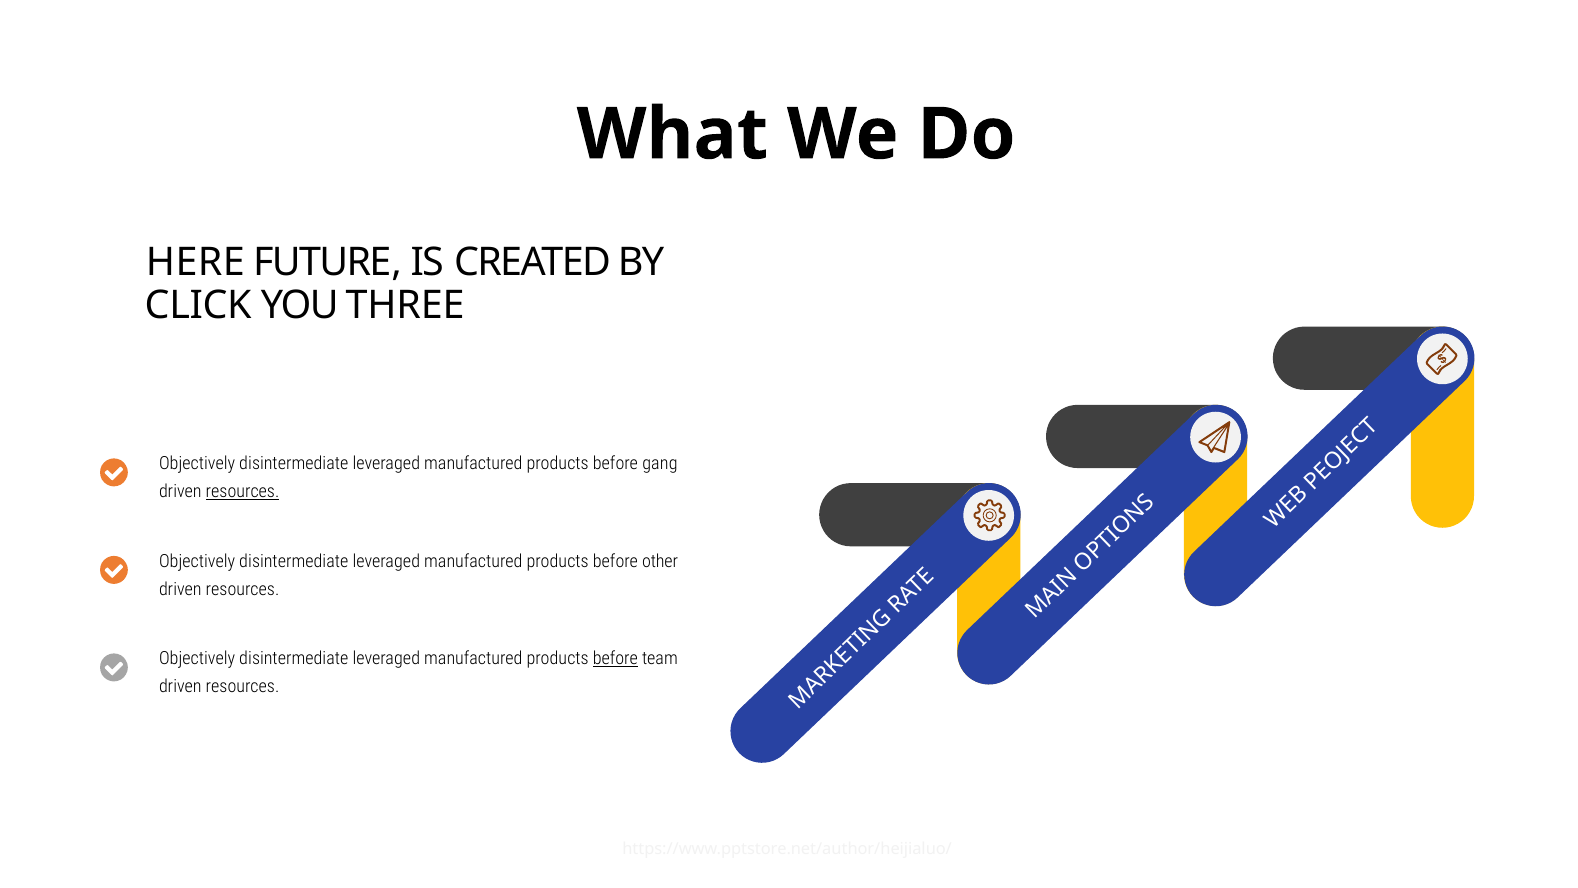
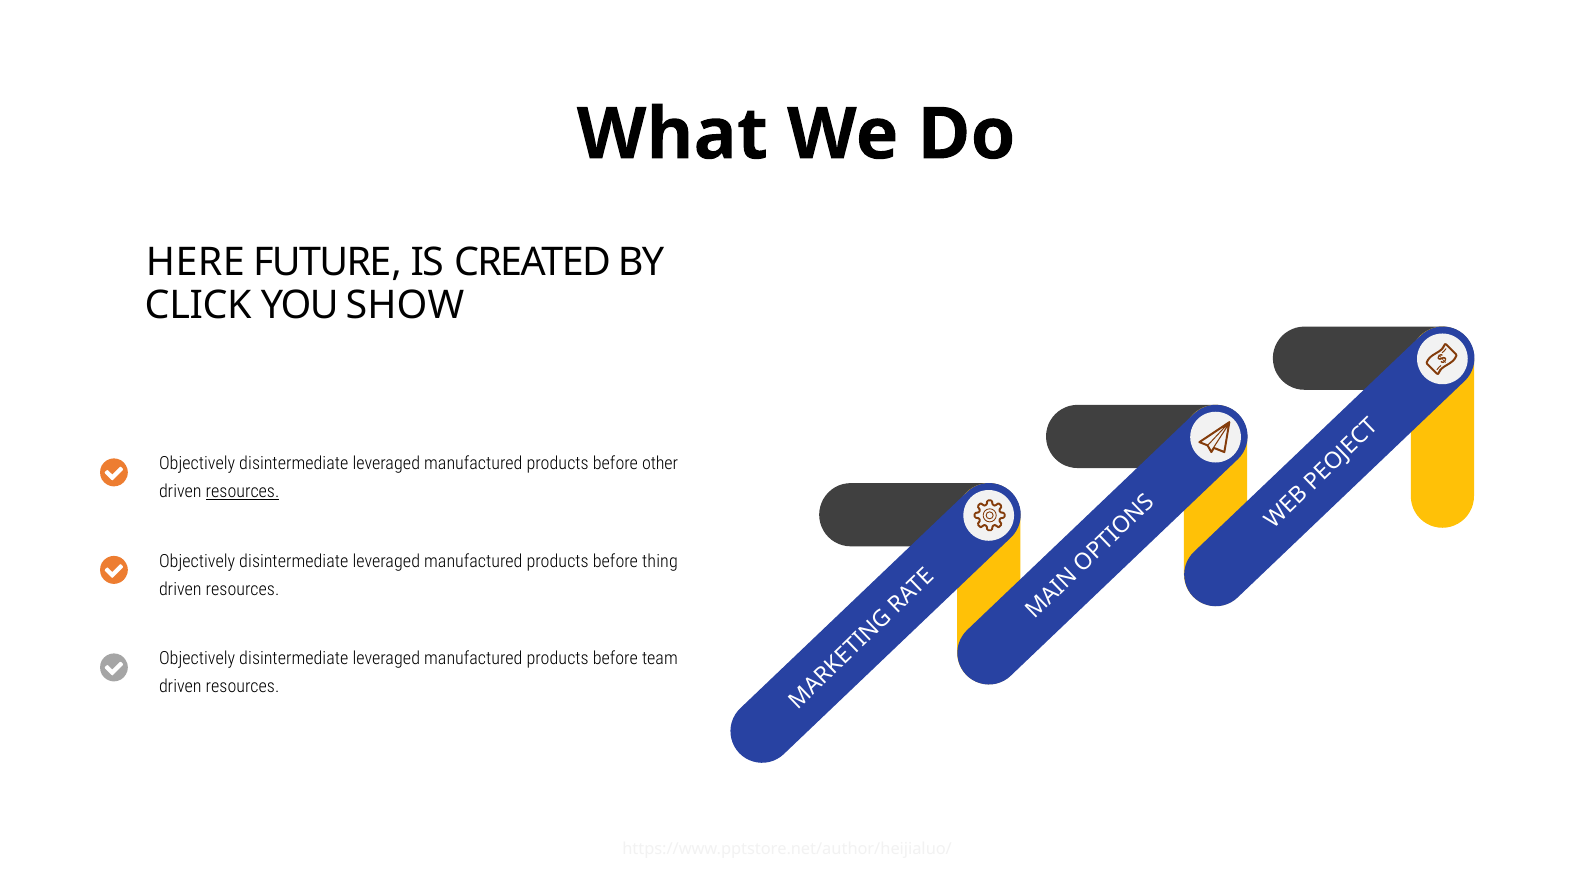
THREE: THREE -> SHOW
gang: gang -> other
other: other -> thing
before at (615, 658) underline: present -> none
